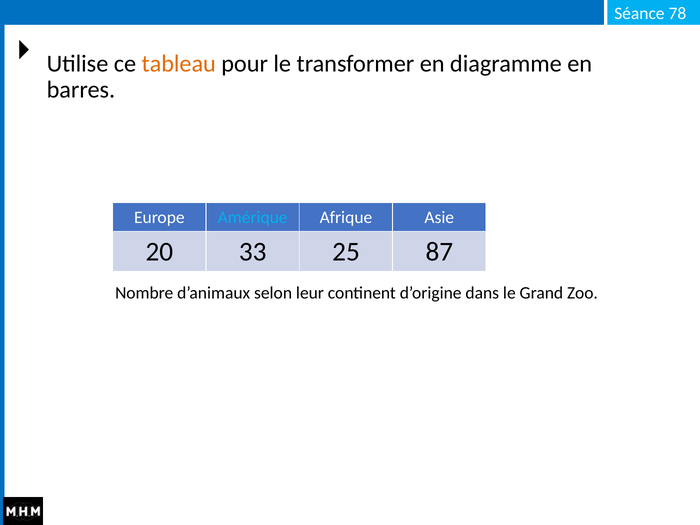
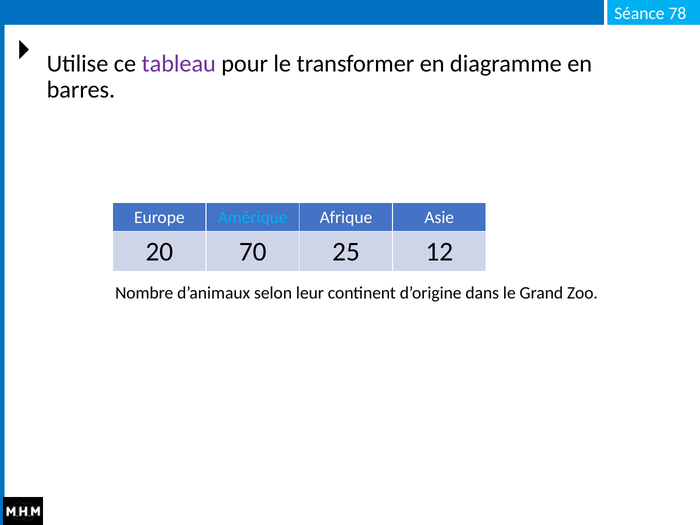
tableau colour: orange -> purple
33: 33 -> 70
87: 87 -> 12
